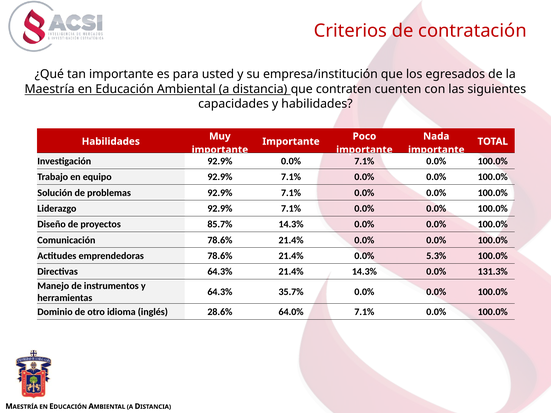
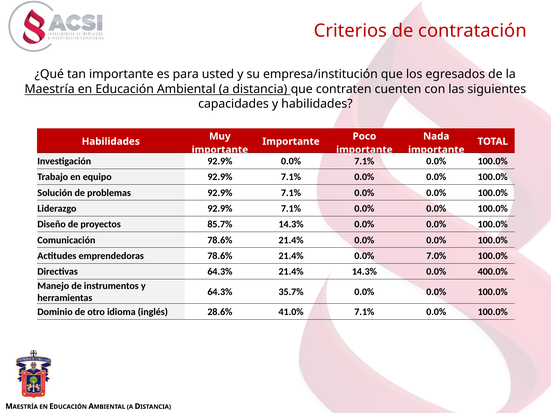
5.3%: 5.3% -> 7.0%
131.3%: 131.3% -> 400.0%
64.0%: 64.0% -> 41.0%
